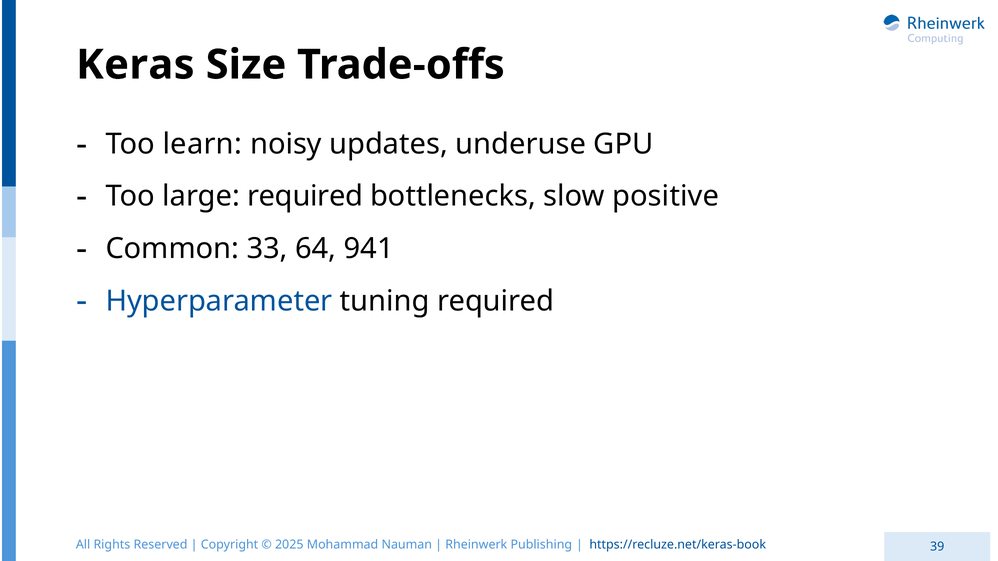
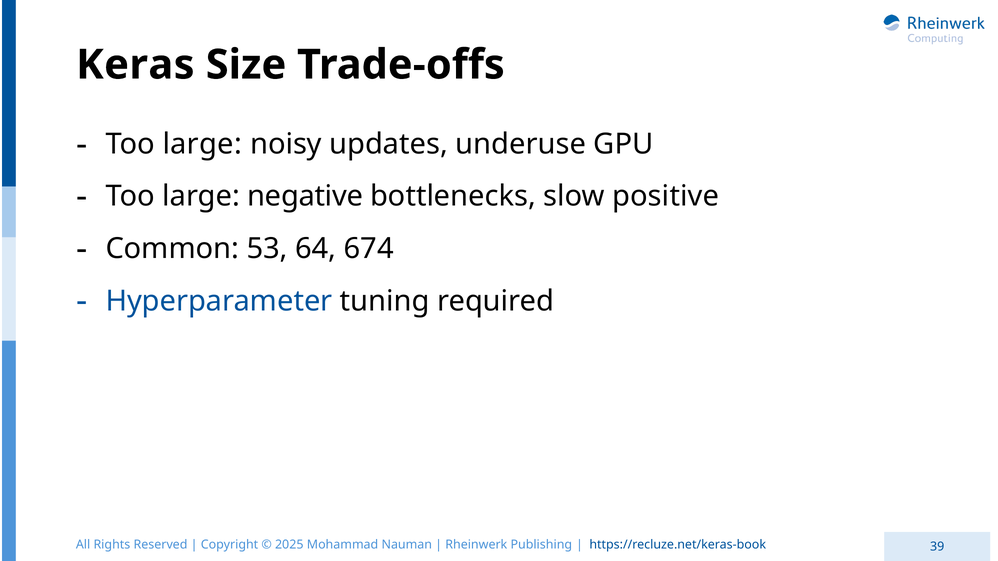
learn at (202, 144): learn -> large
large required: required -> negative
33: 33 -> 53
941: 941 -> 674
